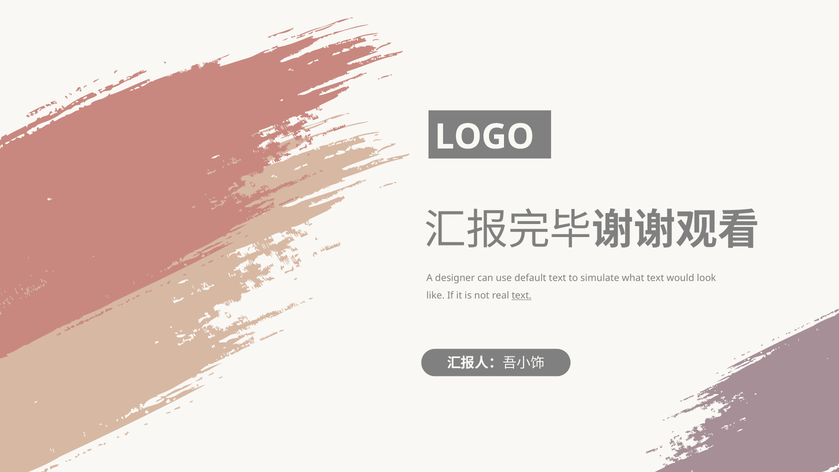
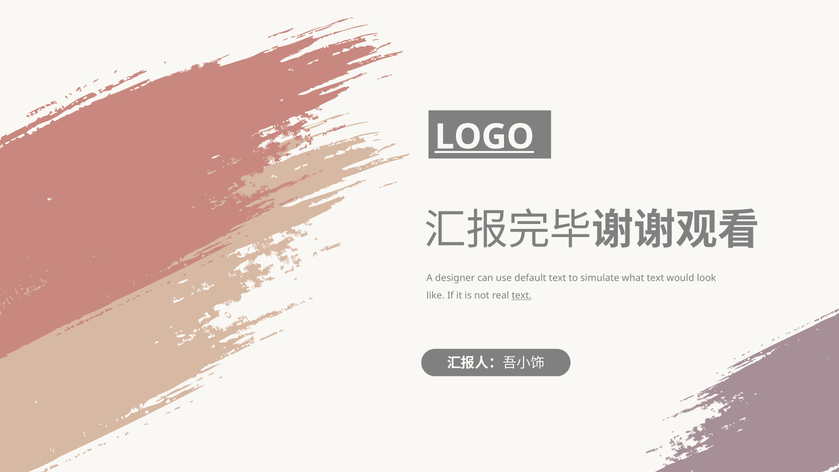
LOGO underline: none -> present
